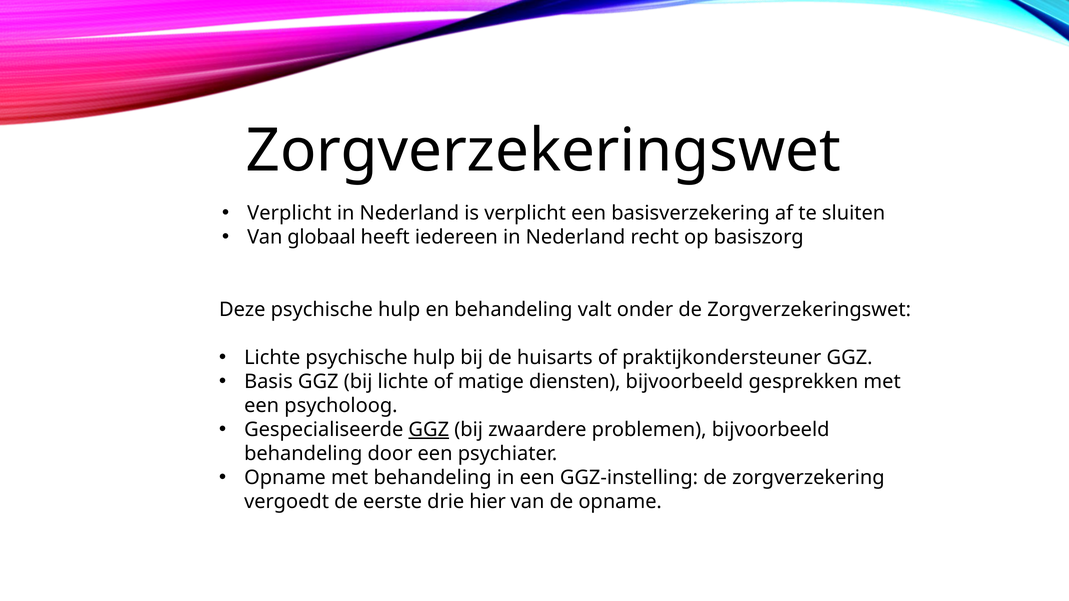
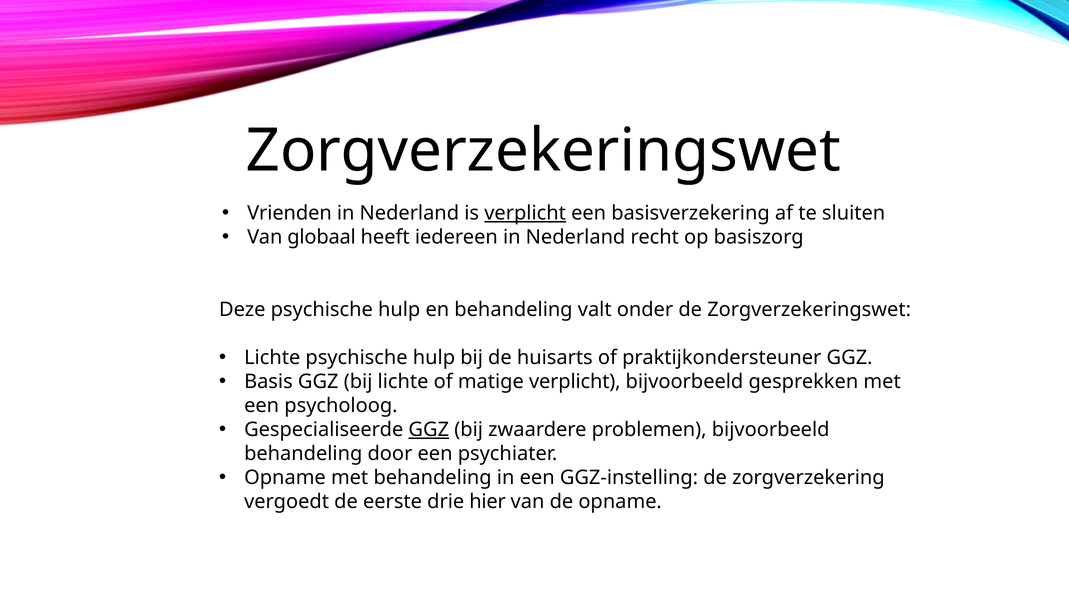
Verplicht at (289, 213): Verplicht -> Vrienden
verplicht at (525, 213) underline: none -> present
matige diensten: diensten -> verplicht
